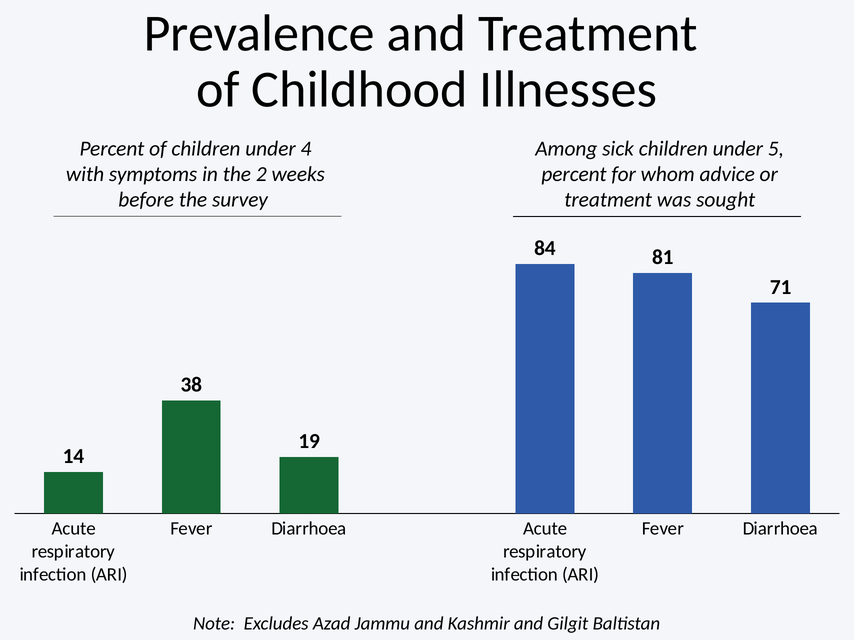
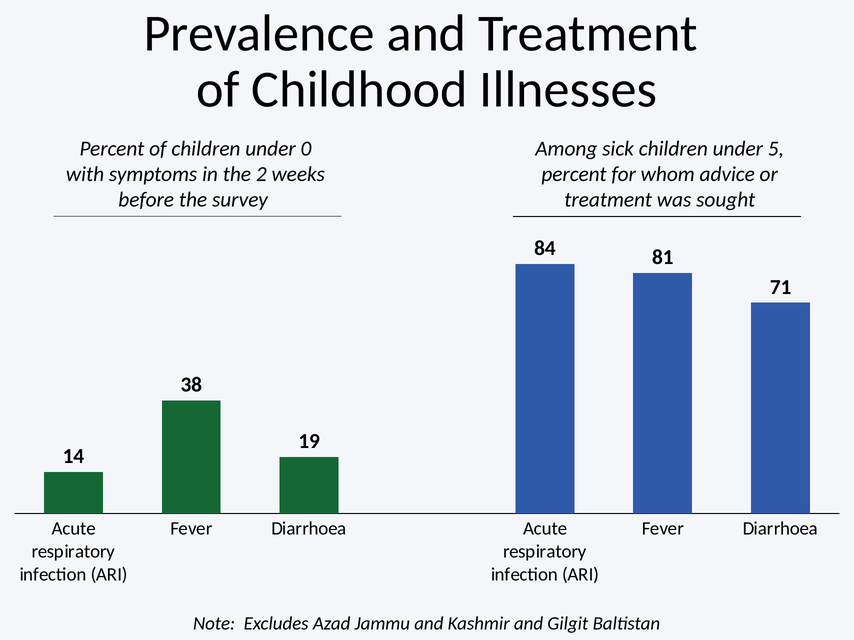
4: 4 -> 0
